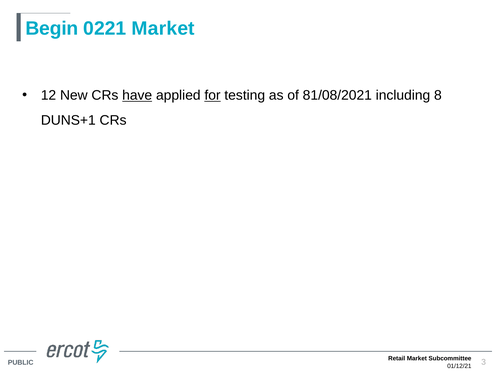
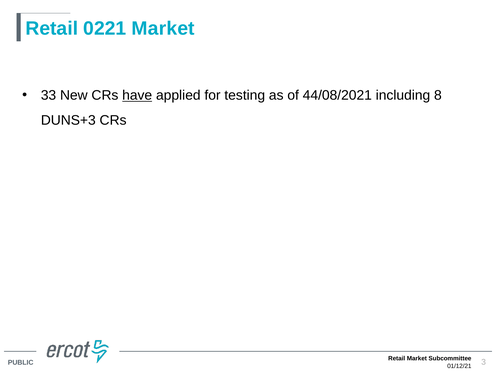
Begin at (52, 29): Begin -> Retail
12: 12 -> 33
for underline: present -> none
81/08/2021: 81/08/2021 -> 44/08/2021
DUNS+1: DUNS+1 -> DUNS+3
